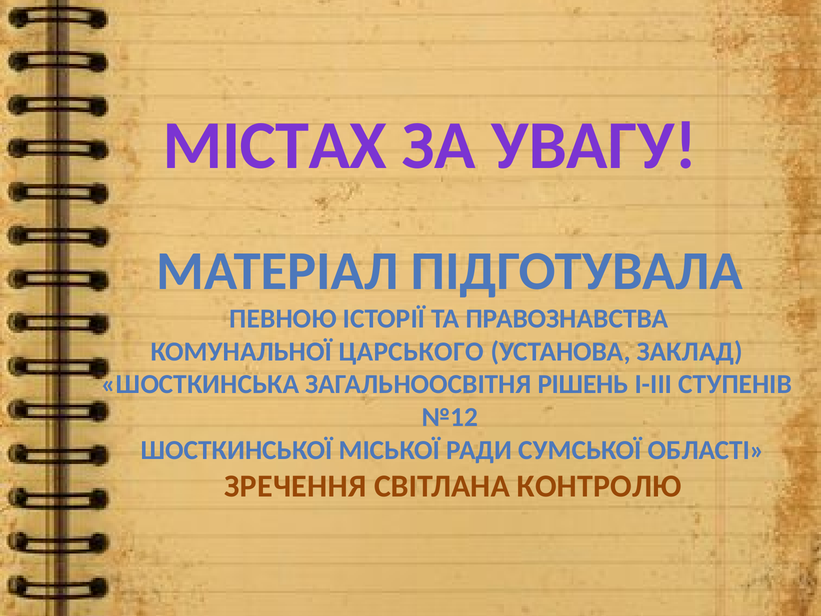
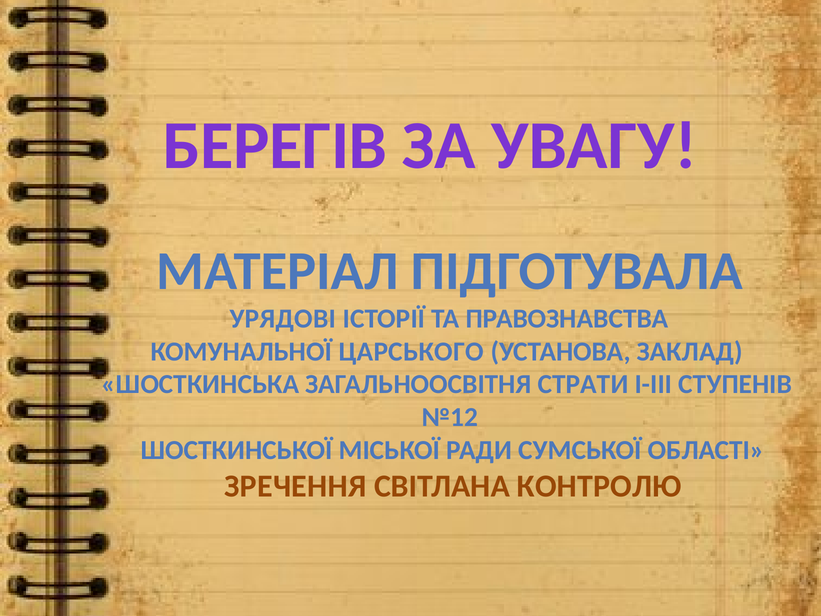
МІСТАХ: МІСТАХ -> БЕРЕГІВ
ПЕВНОЮ: ПЕВНОЮ -> УРЯДОВІ
РІШЕНЬ: РІШЕНЬ -> СТРАТИ
